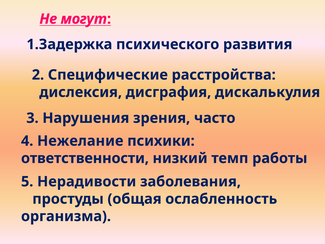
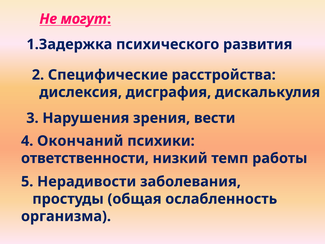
часто: часто -> вести
Нежелание: Нежелание -> Окончаний
